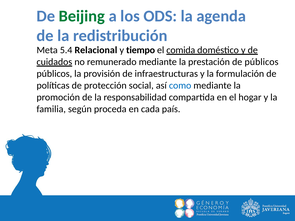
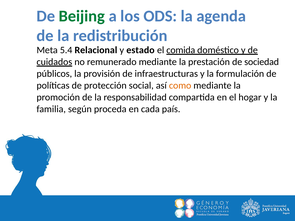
tiempo: tiempo -> estado
de públicos: públicos -> sociedad
como colour: blue -> orange
